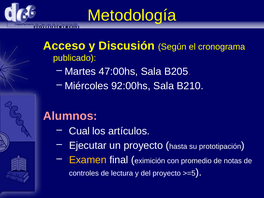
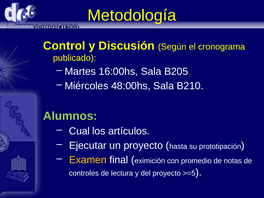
Acceso: Acceso -> Control
47:00hs: 47:00hs -> 16:00hs
92:00hs: 92:00hs -> 48:00hs
Alumnos colour: pink -> light green
